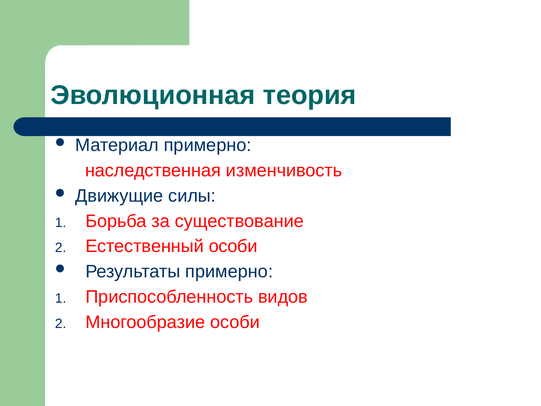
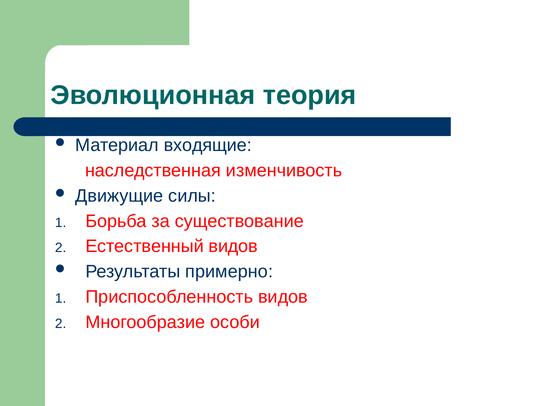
Материал примерно: примерно -> входящие
Естественный особи: особи -> видов
